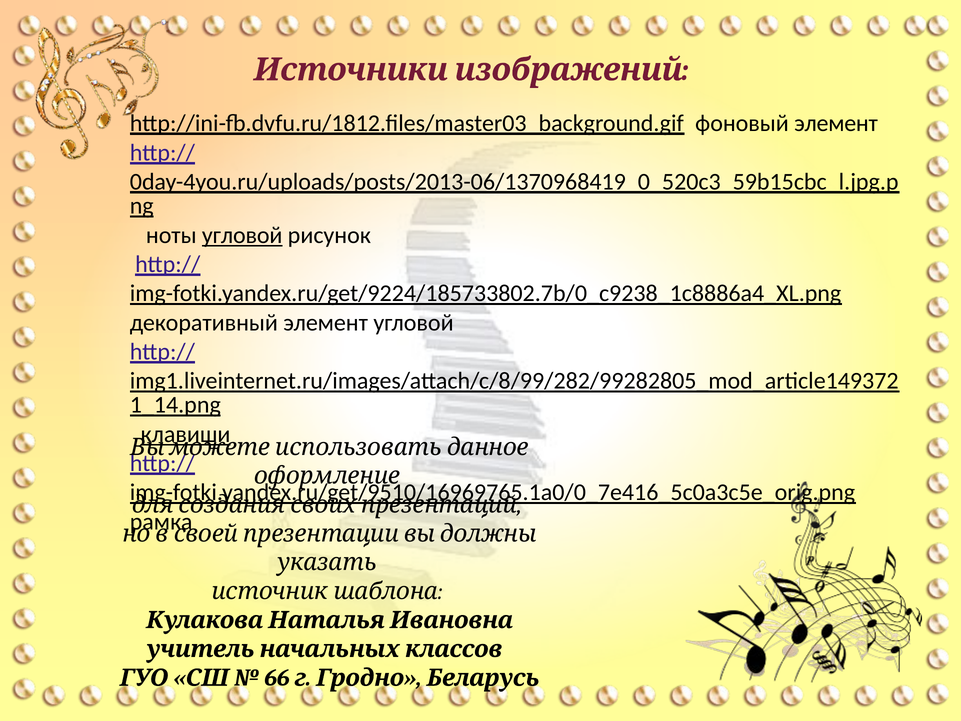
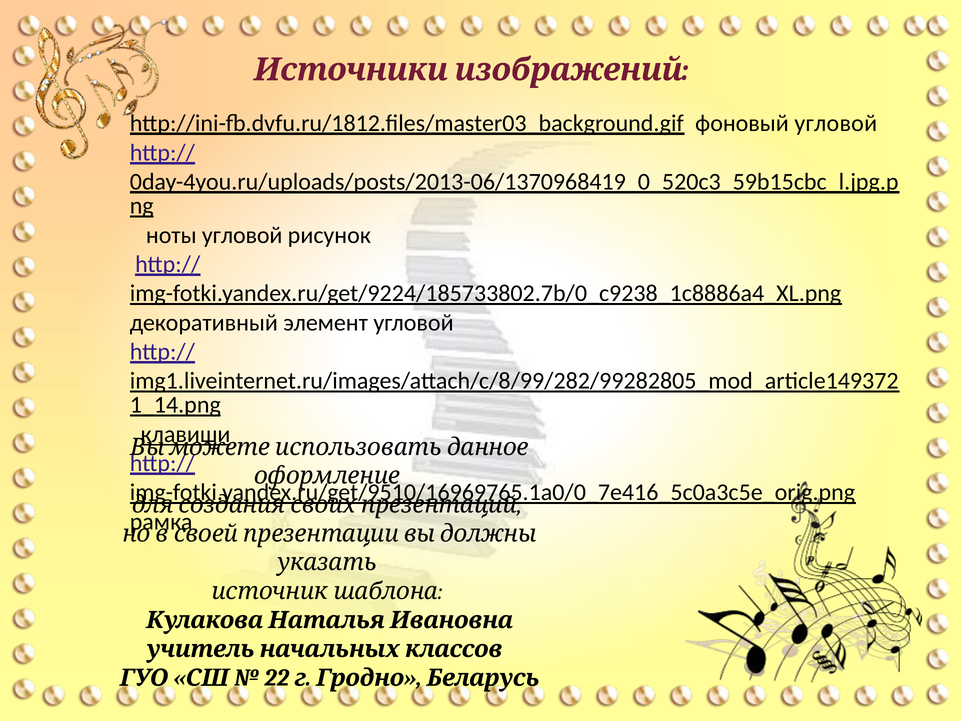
фоновый элемент: элемент -> угловой
угловой at (242, 235) underline: present -> none
66: 66 -> 22
